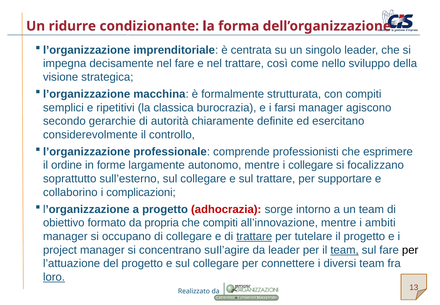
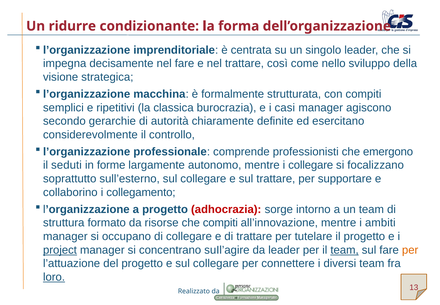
farsi: farsi -> casi
esprimere: esprimere -> emergono
ordine: ordine -> seduti
complicazioni: complicazioni -> collegamento
obiettivo: obiettivo -> struttura
propria: propria -> risorse
trattare at (254, 236) underline: present -> none
project underline: none -> present
per at (410, 250) colour: black -> orange
